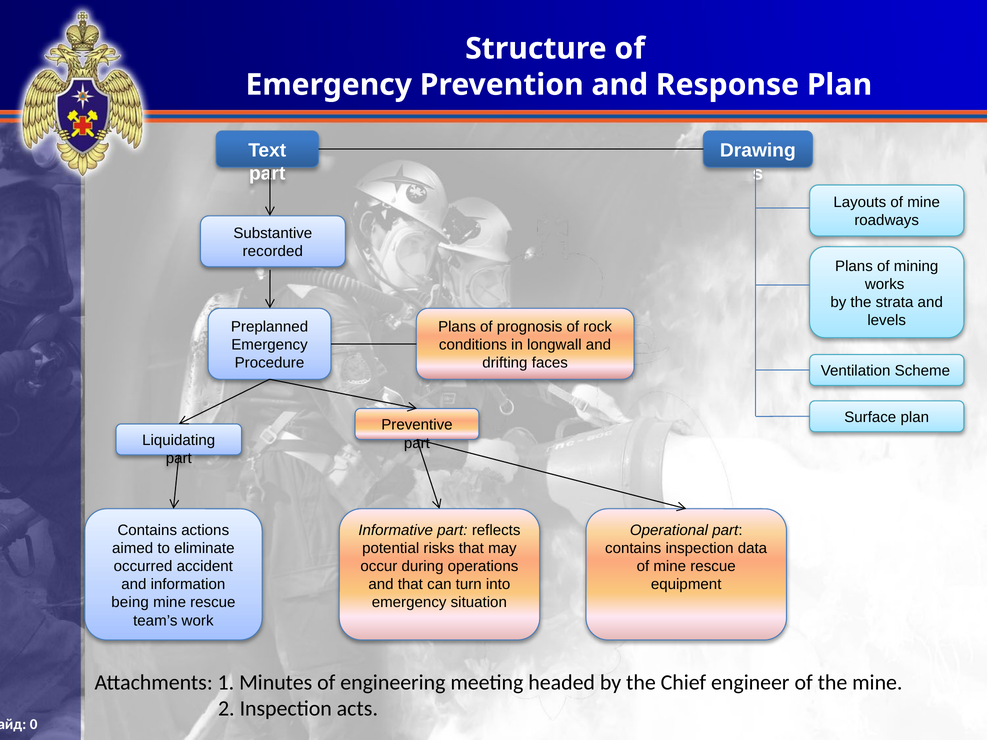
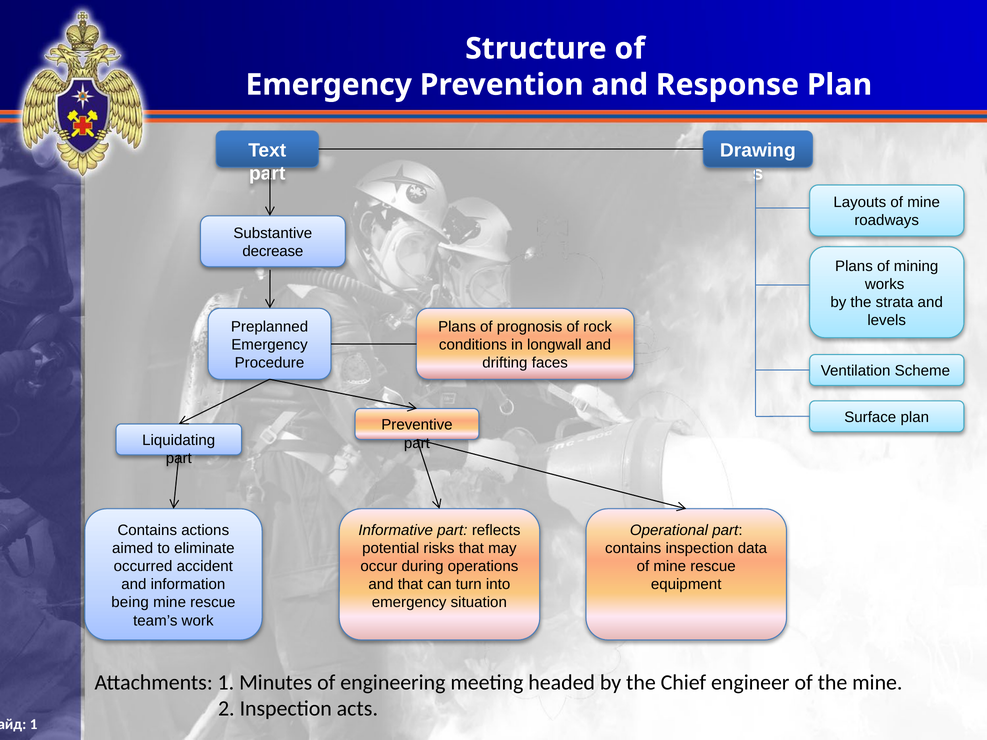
recorded: recorded -> decrease
0 at (34, 724): 0 -> 1
